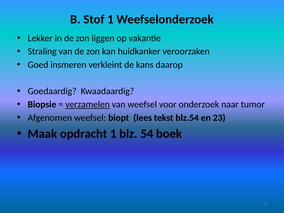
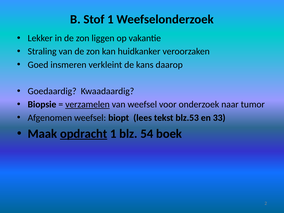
blz.54: blz.54 -> blz.53
23: 23 -> 33
opdracht underline: none -> present
